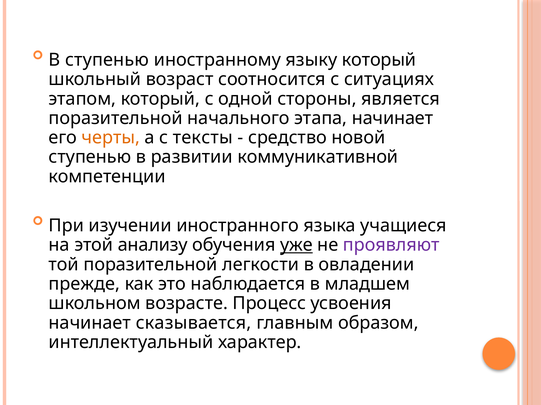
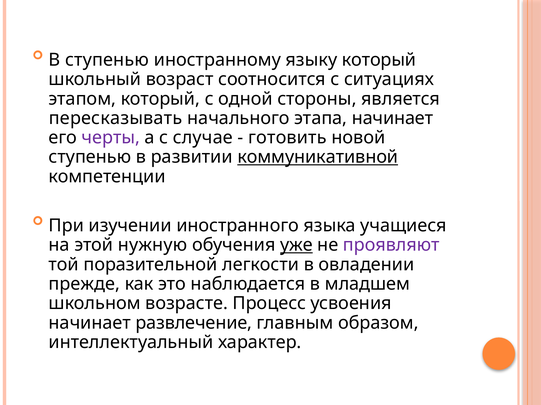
поразительной at (116, 118): поразительной -> пересказывать
черты colour: orange -> purple
тексты: тексты -> случае
средство: средство -> готовить
коммуникативной underline: none -> present
анализу: анализу -> нужную
сказывается: сказывается -> развлечение
